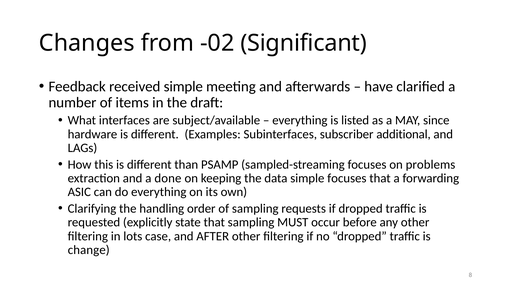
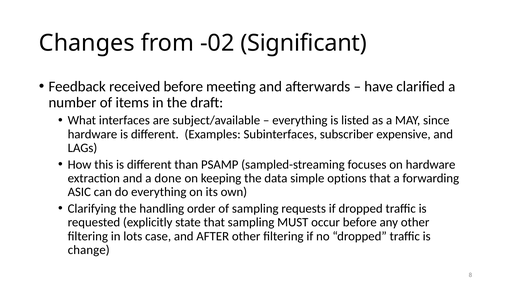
received simple: simple -> before
additional: additional -> expensive
on problems: problems -> hardware
simple focuses: focuses -> options
